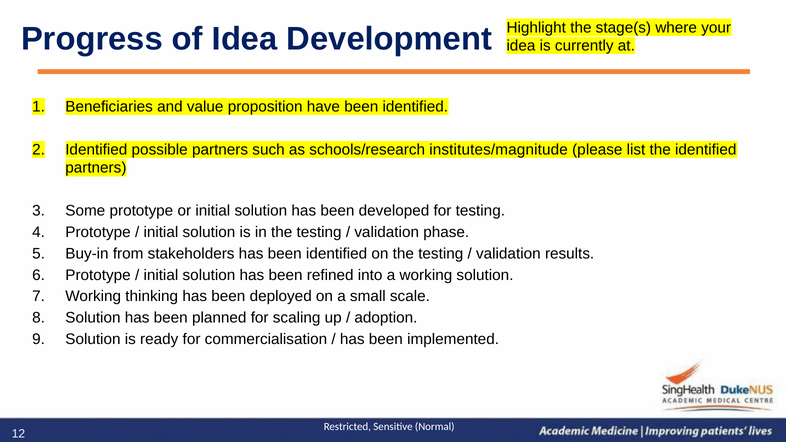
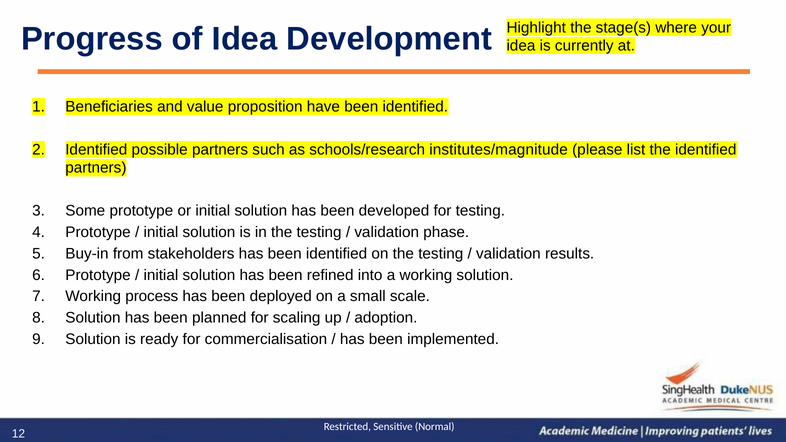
thinking: thinking -> process
